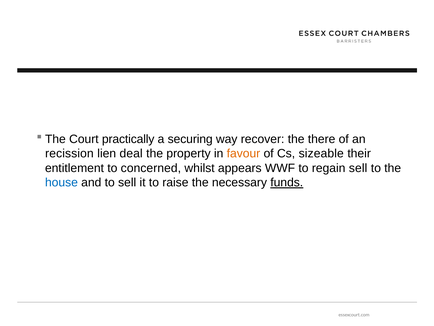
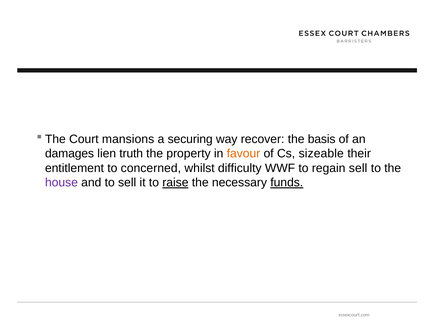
practically: practically -> mansions
there: there -> basis
recission: recission -> damages
deal: deal -> truth
appears: appears -> difficulty
house colour: blue -> purple
raise underline: none -> present
